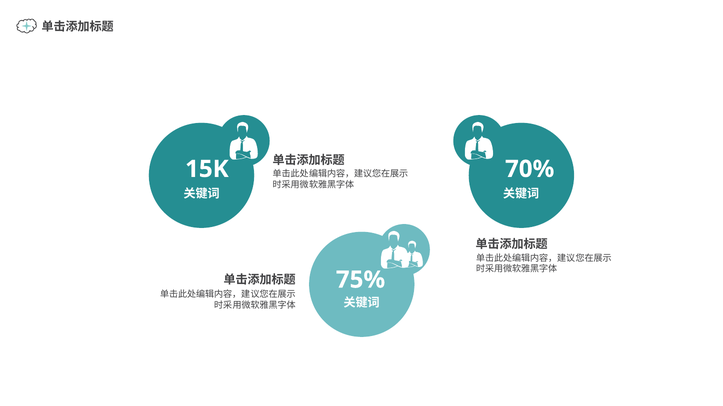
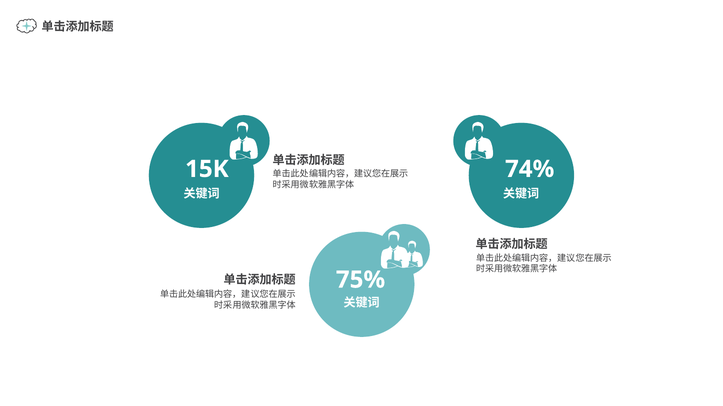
70%: 70% -> 74%
